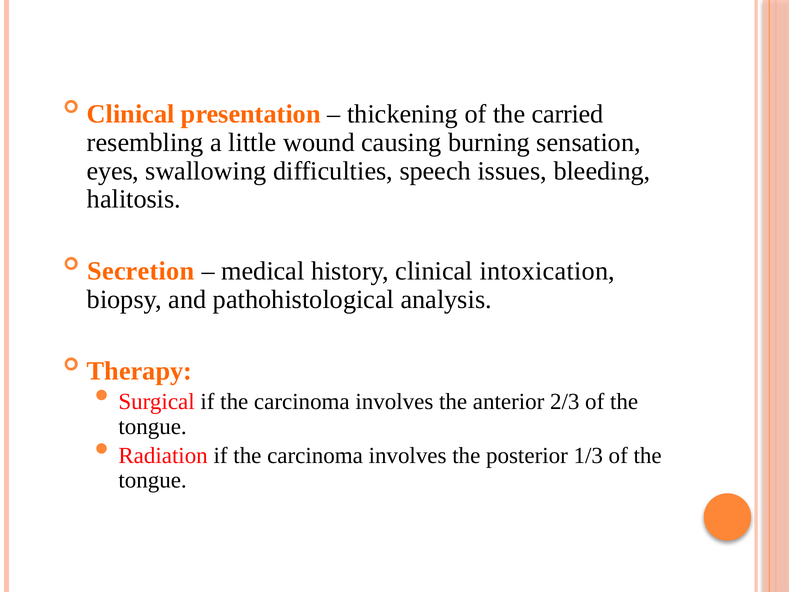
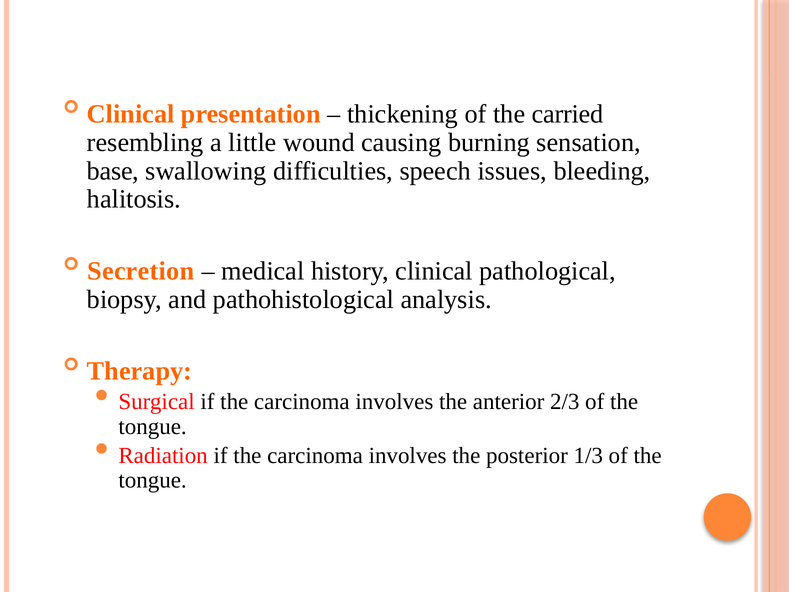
eyes: eyes -> base
intoxication: intoxication -> pathological
